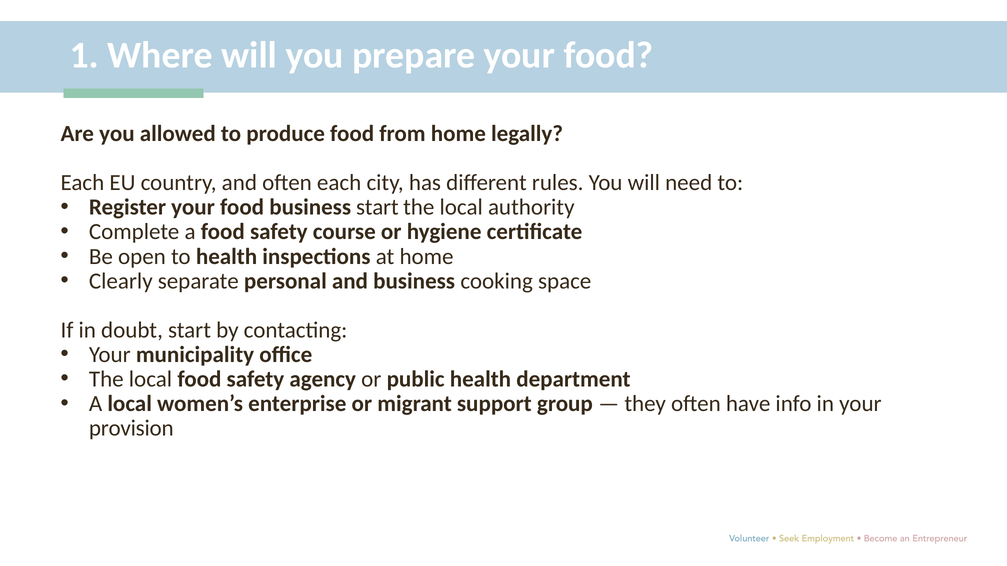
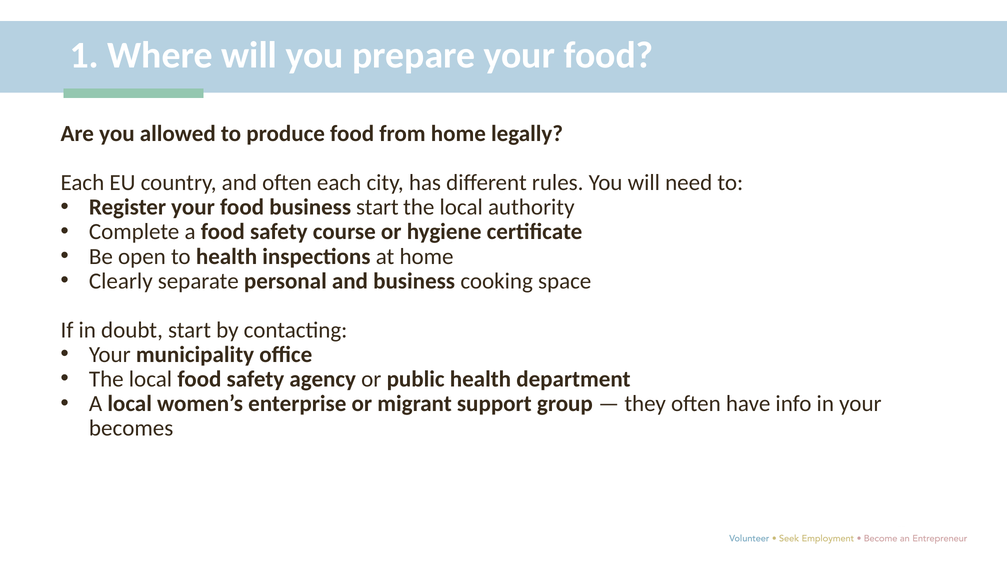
provision: provision -> becomes
